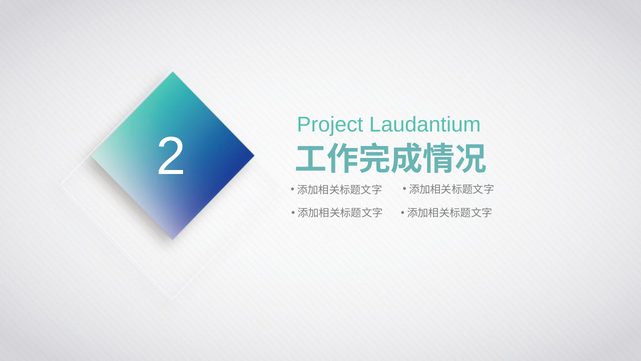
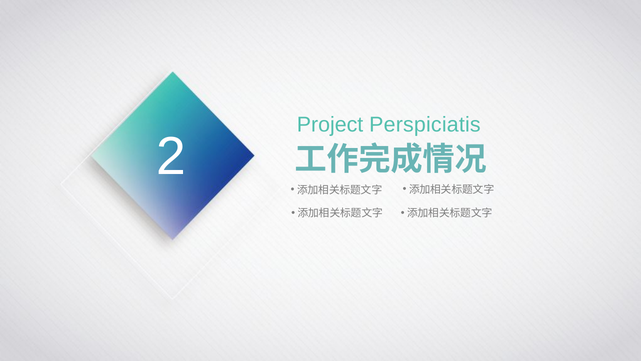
Laudantium: Laudantium -> Perspiciatis
